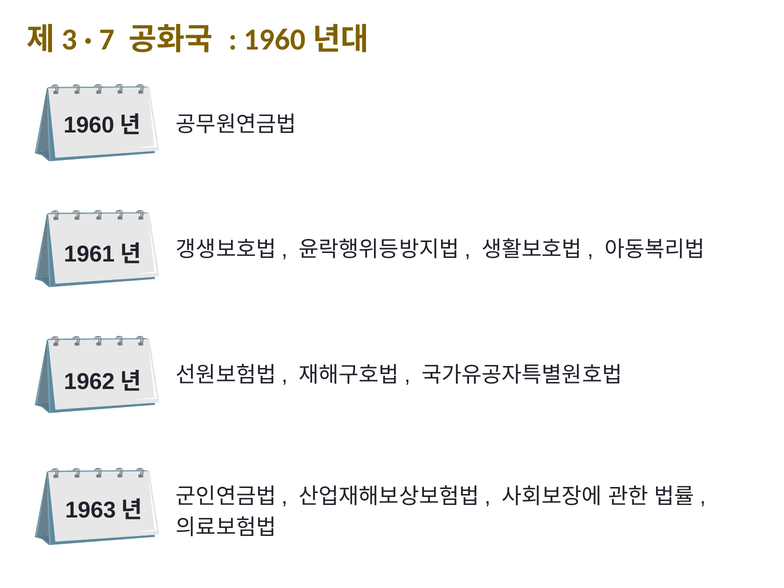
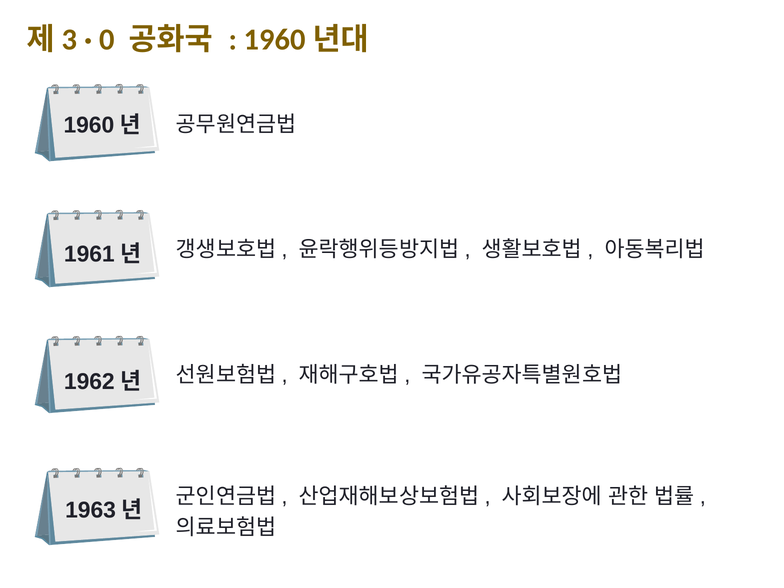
7: 7 -> 0
